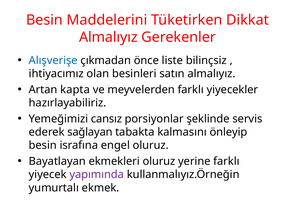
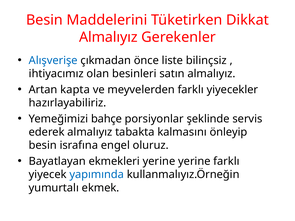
cansız: cansız -> bahçe
ederek sağlayan: sağlayan -> almalıyız
ekmekleri oluruz: oluruz -> yerine
yapımında colour: purple -> blue
